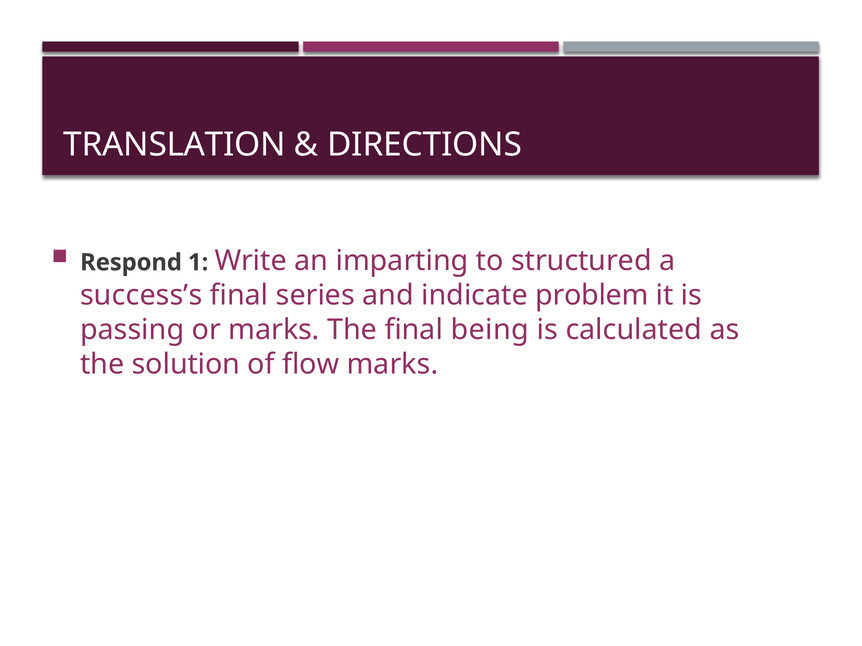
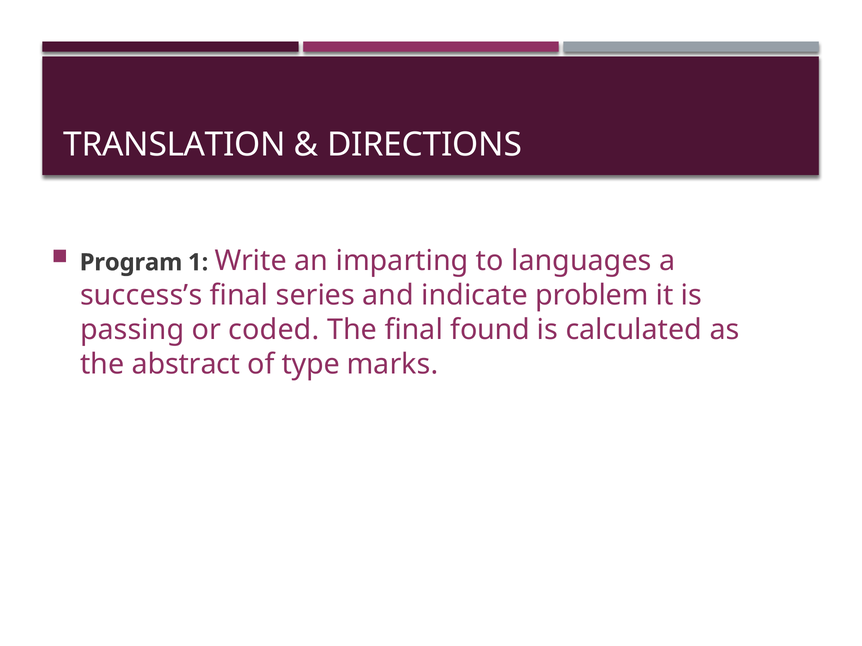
Respond: Respond -> Program
structured: structured -> languages
or marks: marks -> coded
being: being -> found
solution: solution -> abstract
flow: flow -> type
